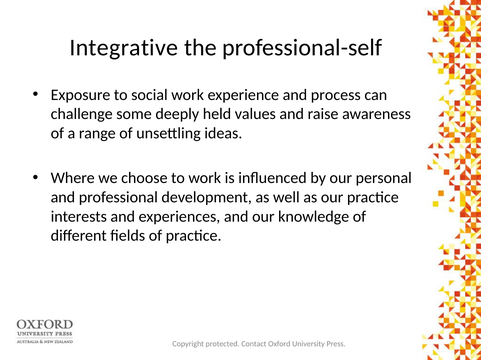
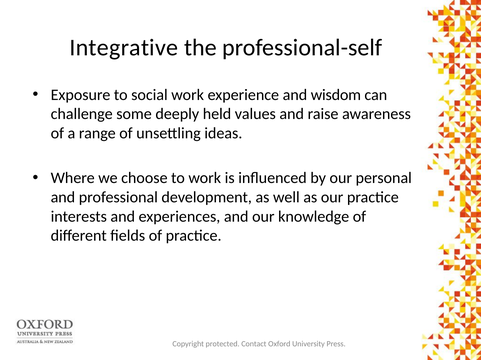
process: process -> wisdom
